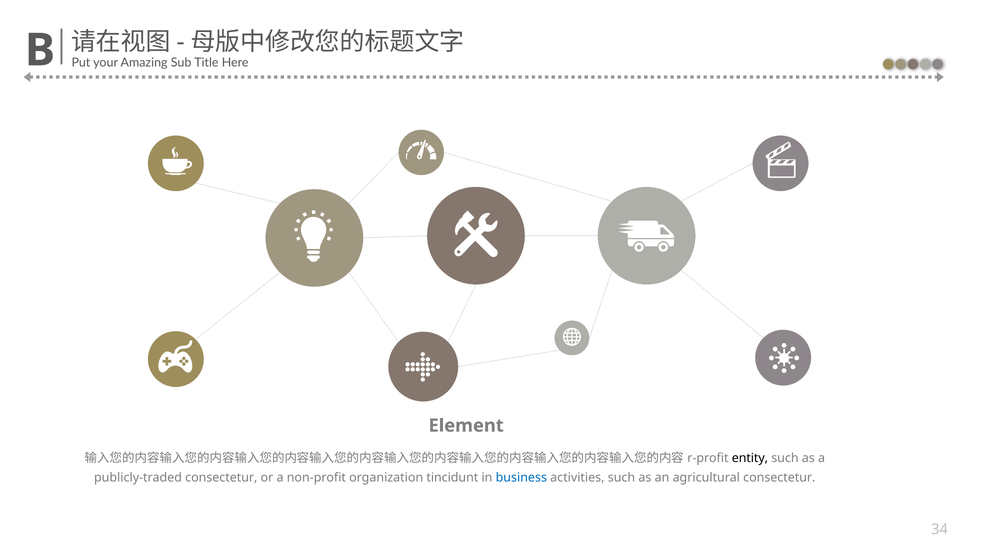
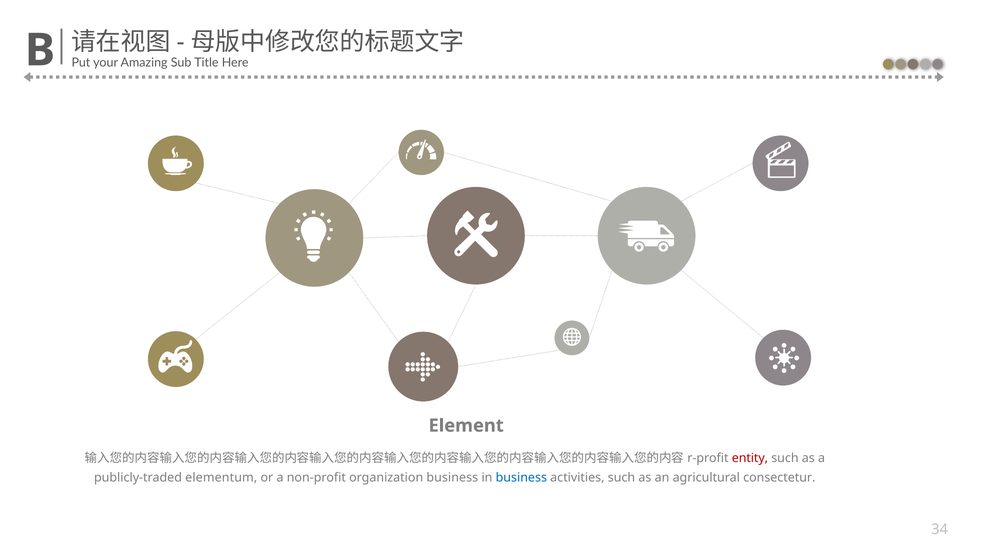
entity colour: black -> red
publicly-traded consectetur: consectetur -> elementum
organization tincidunt: tincidunt -> business
